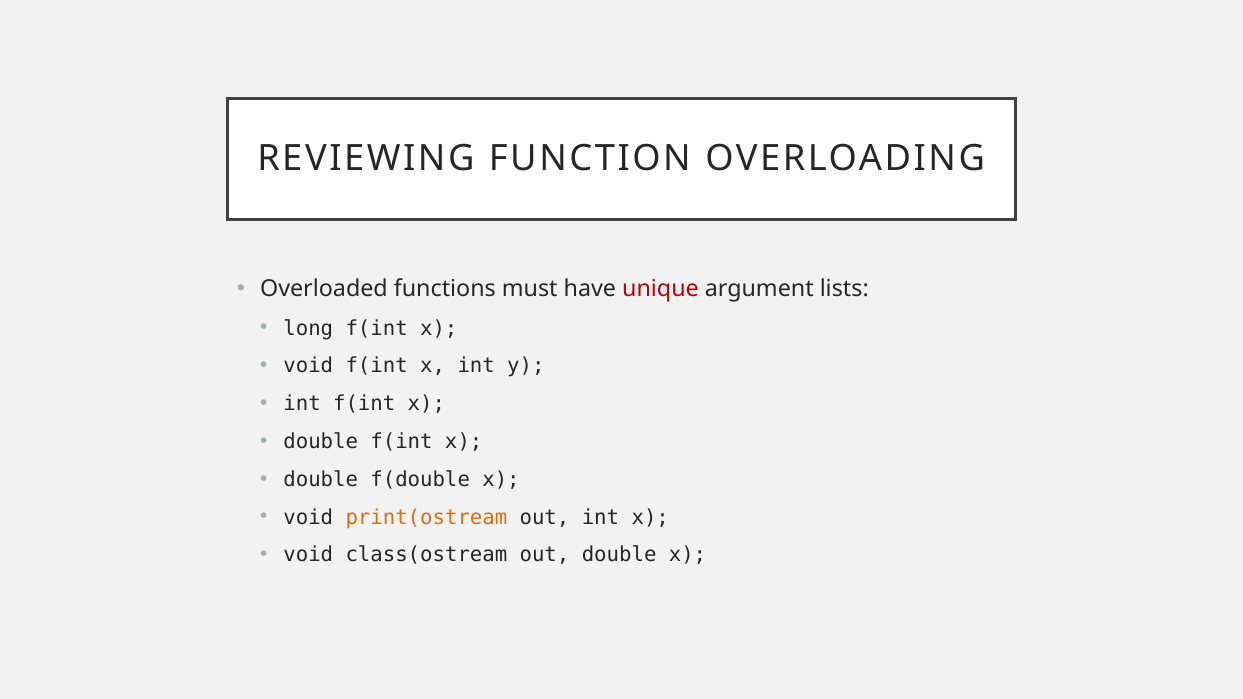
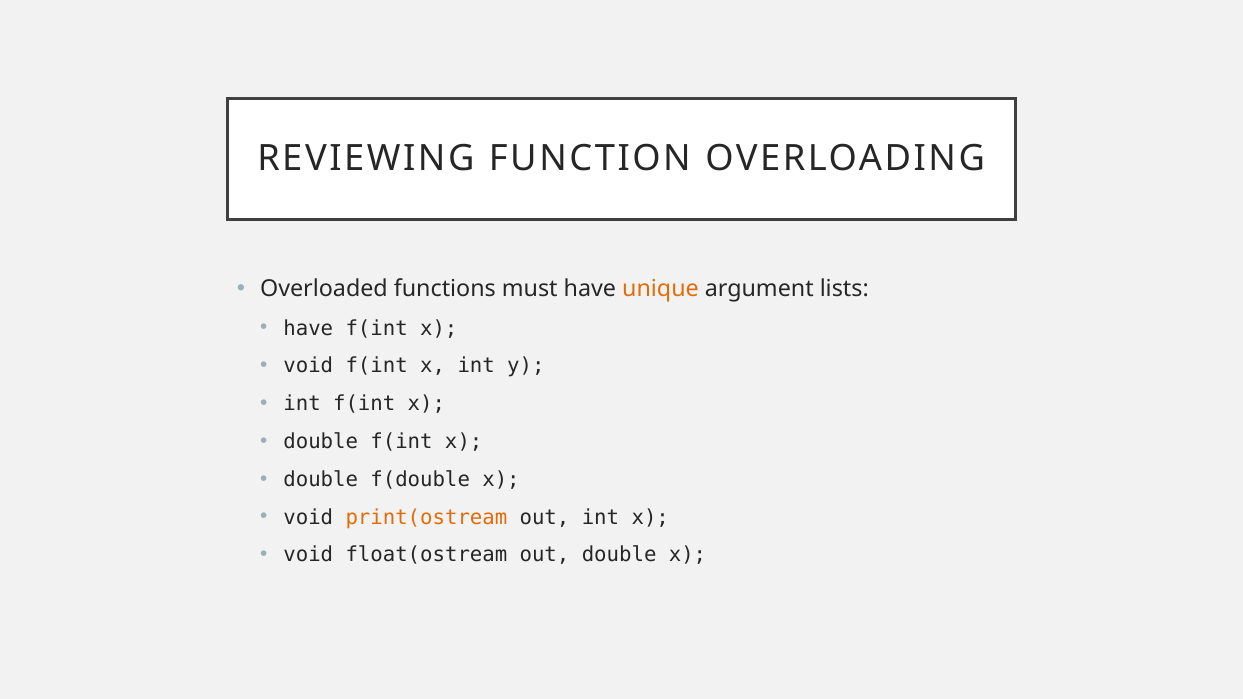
unique colour: red -> orange
long at (308, 328): long -> have
class(ostream: class(ostream -> float(ostream
